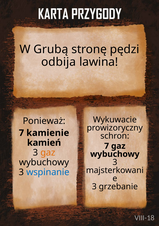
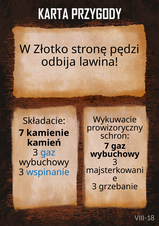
Grubą: Grubą -> Złotko
Ponieważ: Ponieważ -> Składacie
gaz at (48, 152) colour: orange -> blue
